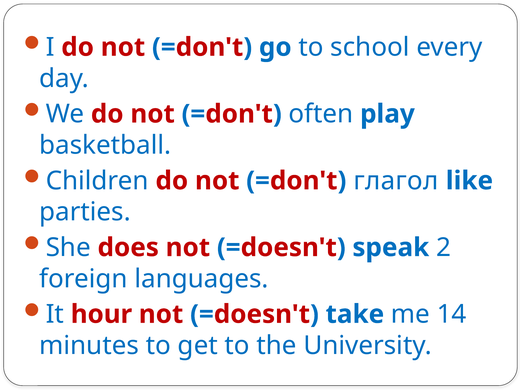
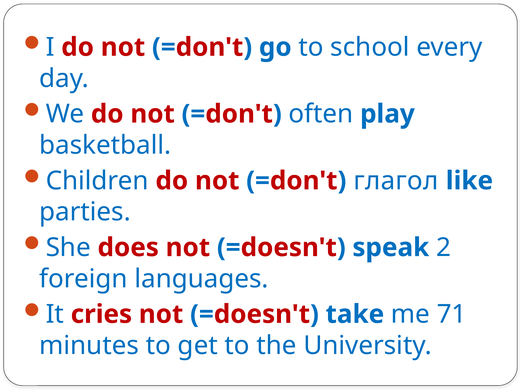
hour: hour -> cries
14: 14 -> 71
